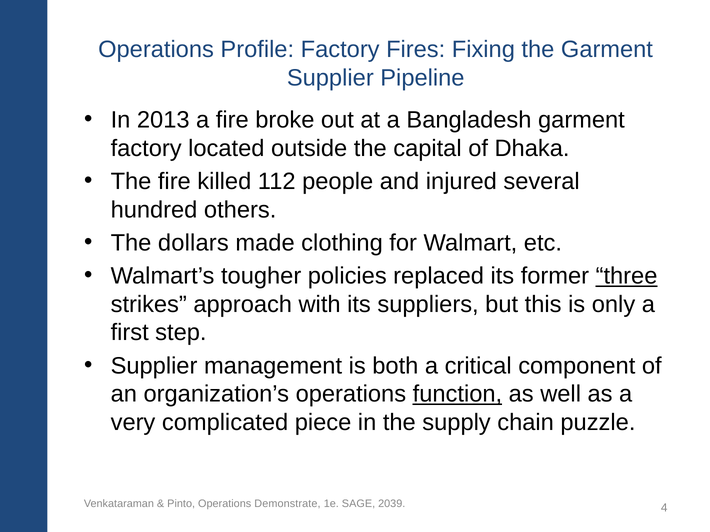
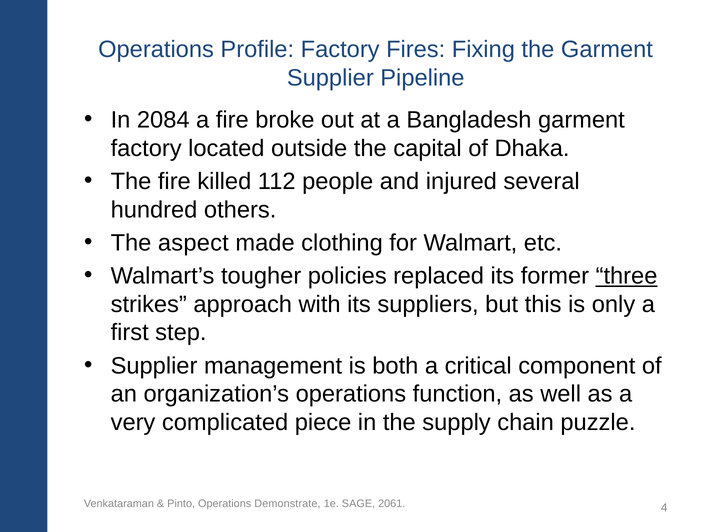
2013: 2013 -> 2084
dollars: dollars -> aspect
function underline: present -> none
2039: 2039 -> 2061
